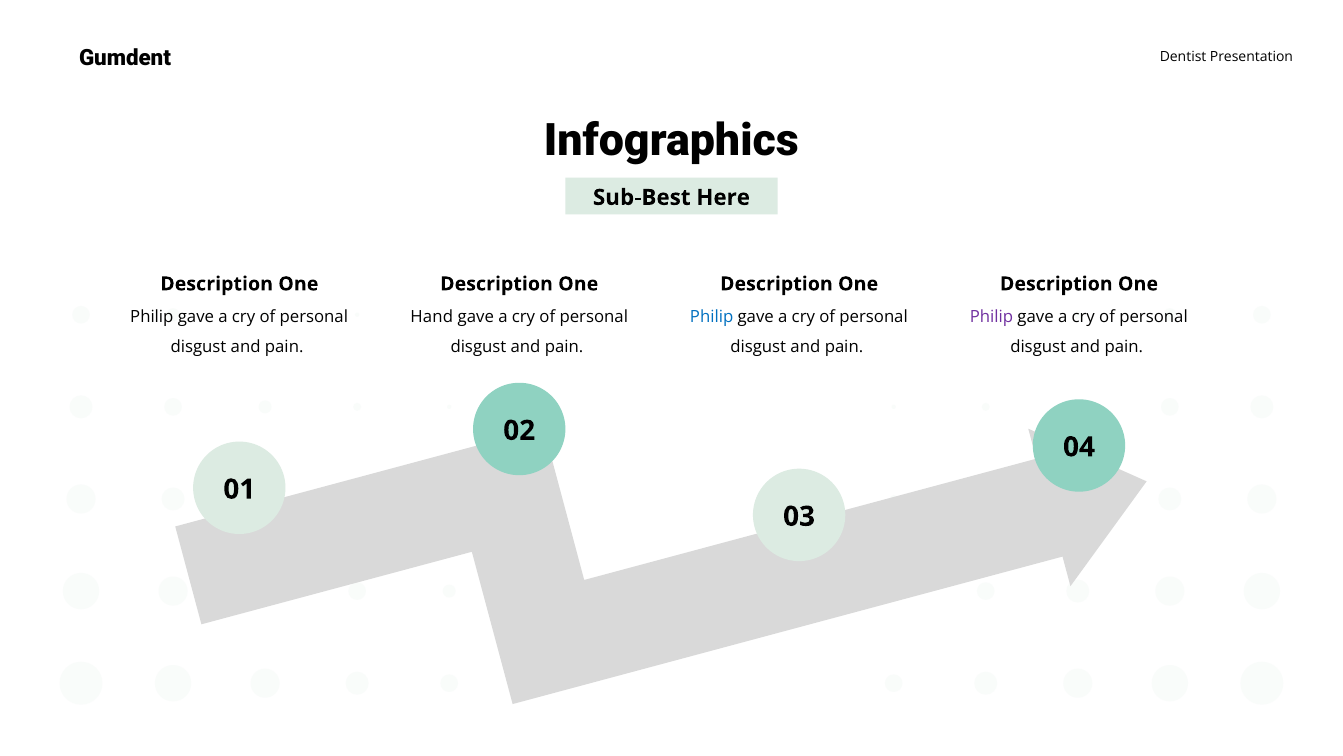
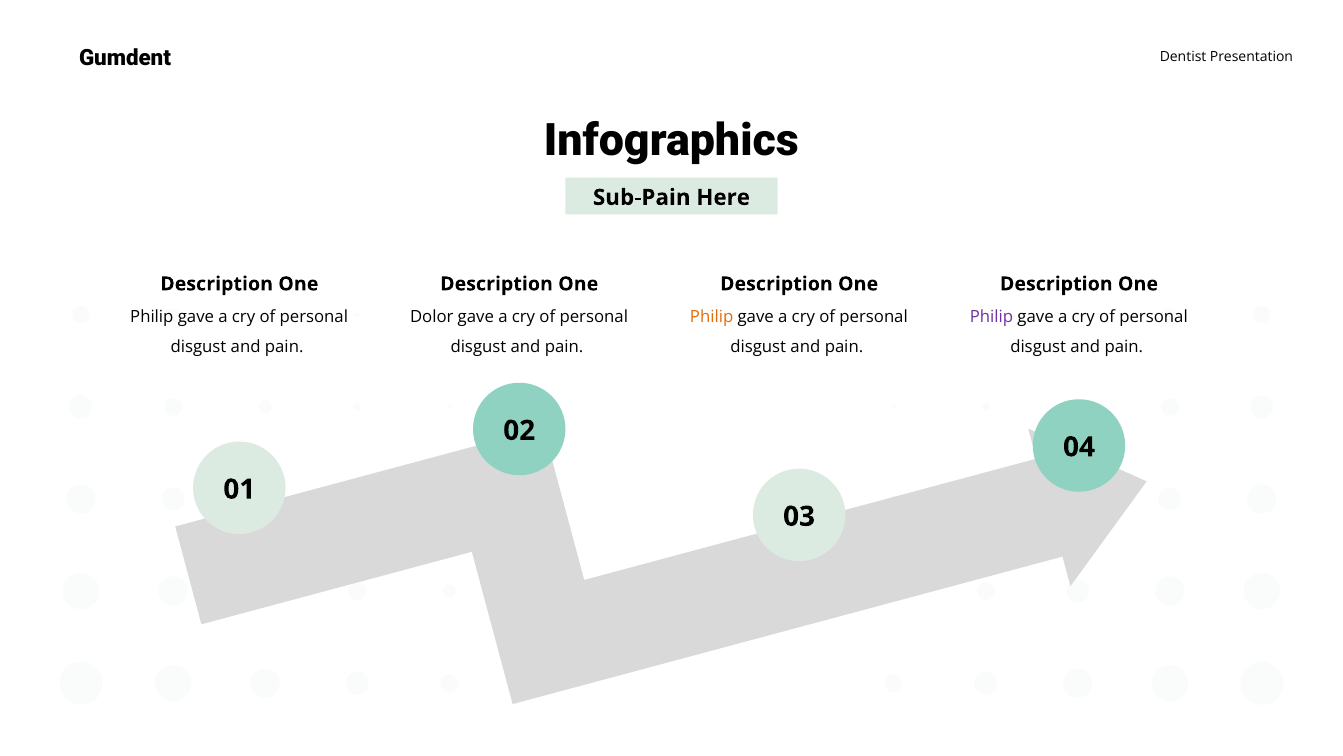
Sub-Best: Sub-Best -> Sub-Pain
Hand: Hand -> Dolor
Philip at (712, 316) colour: blue -> orange
